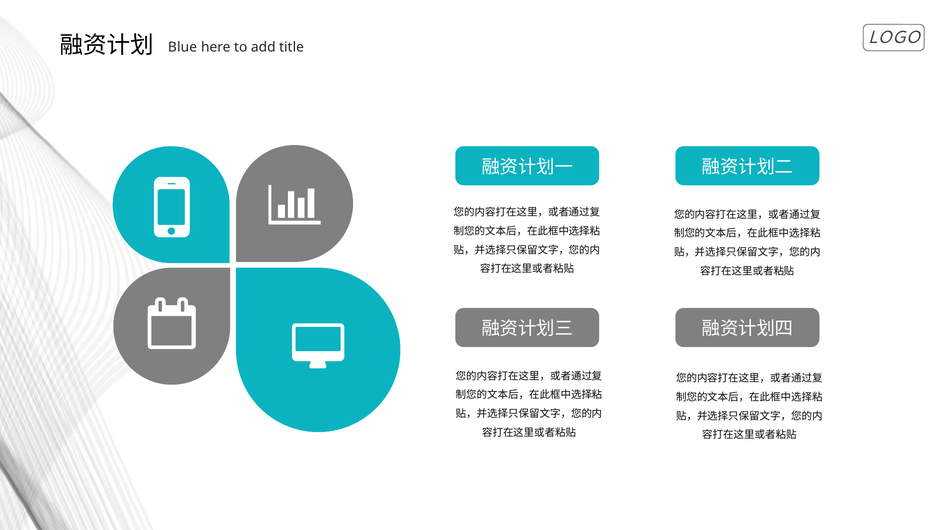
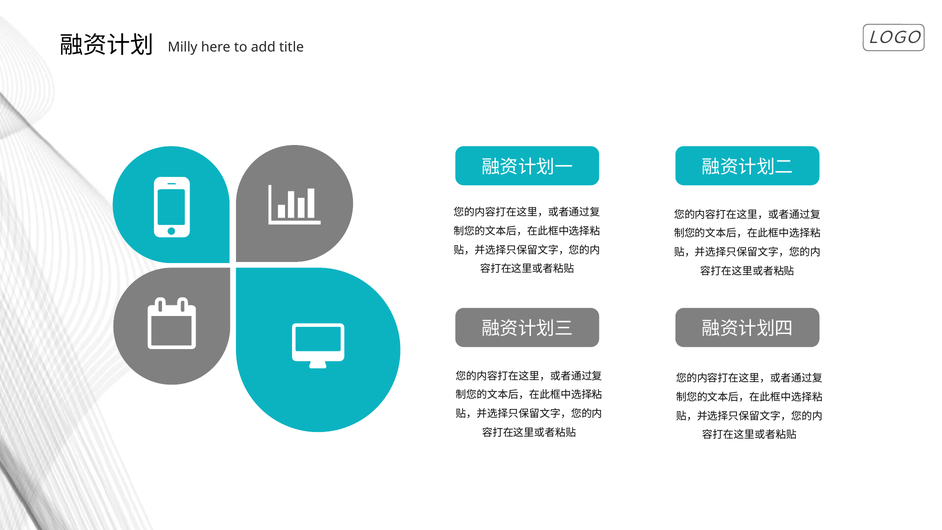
Blue: Blue -> Milly
